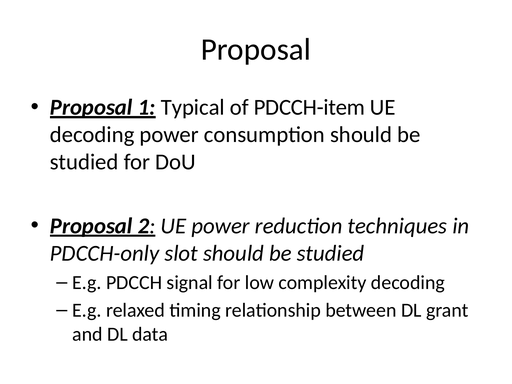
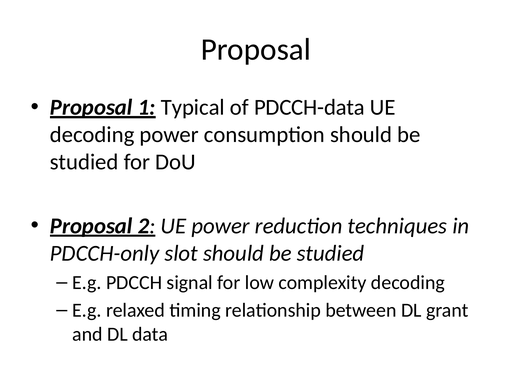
PDCCH-item: PDCCH-item -> PDCCH-data
